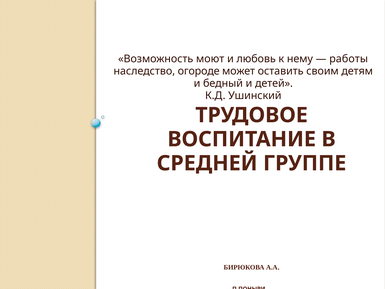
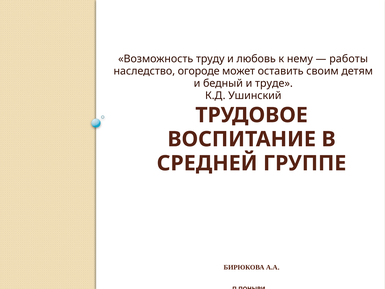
моют: моют -> труду
детей: детей -> труде
